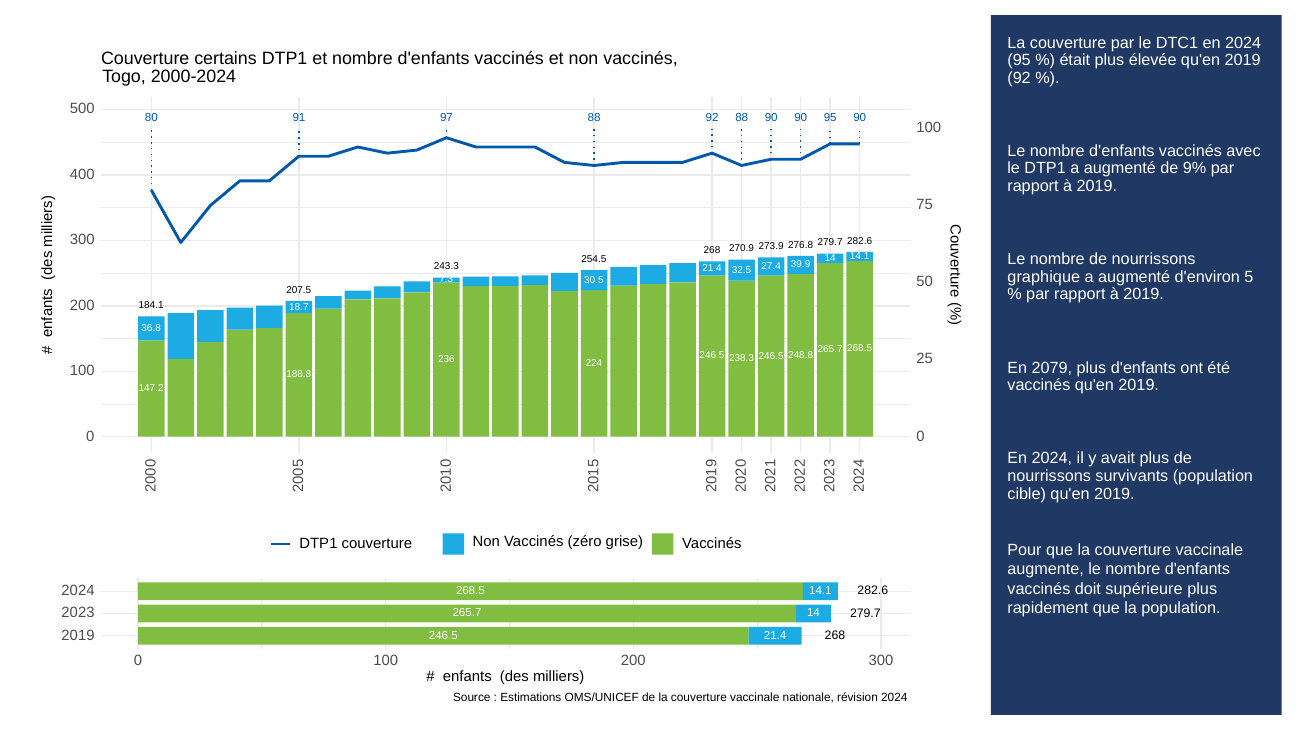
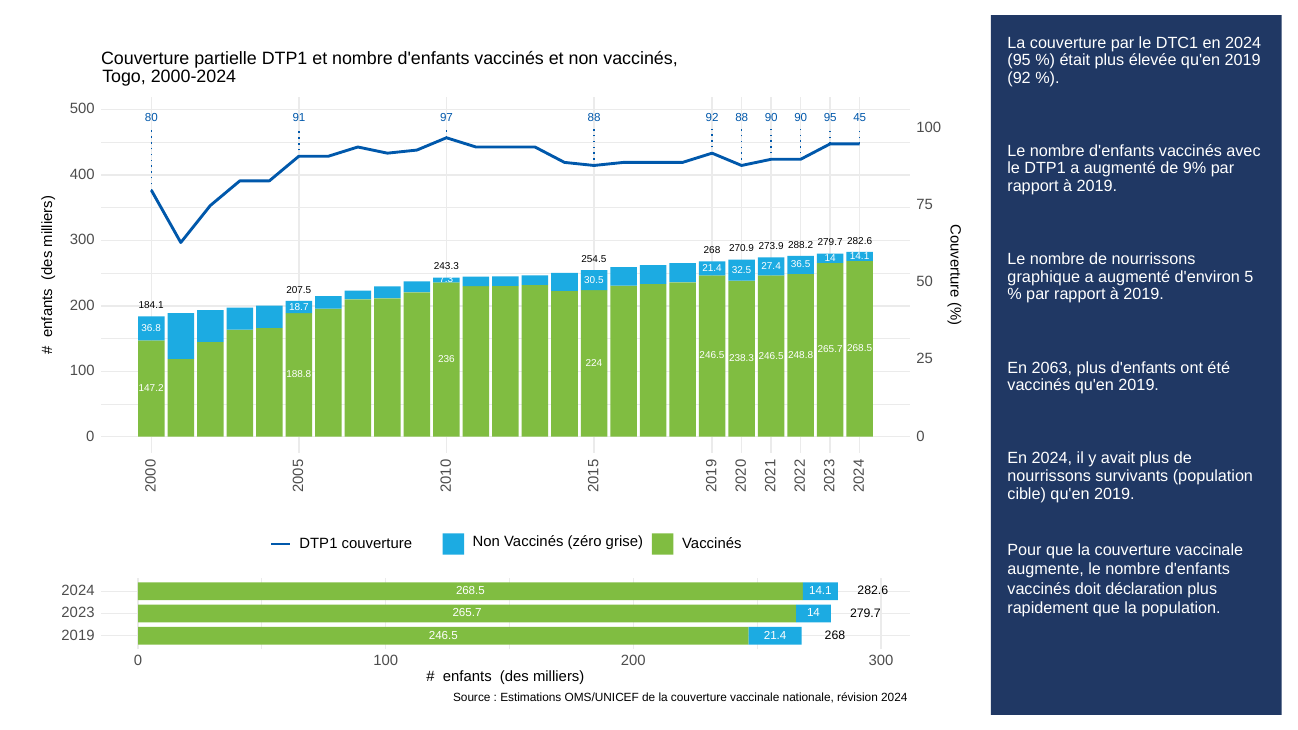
certains: certains -> partielle
95 90: 90 -> 45
276.8: 276.8 -> 288.2
39.9: 39.9 -> 36.5
2079: 2079 -> 2063
supérieure: supérieure -> déclaration
